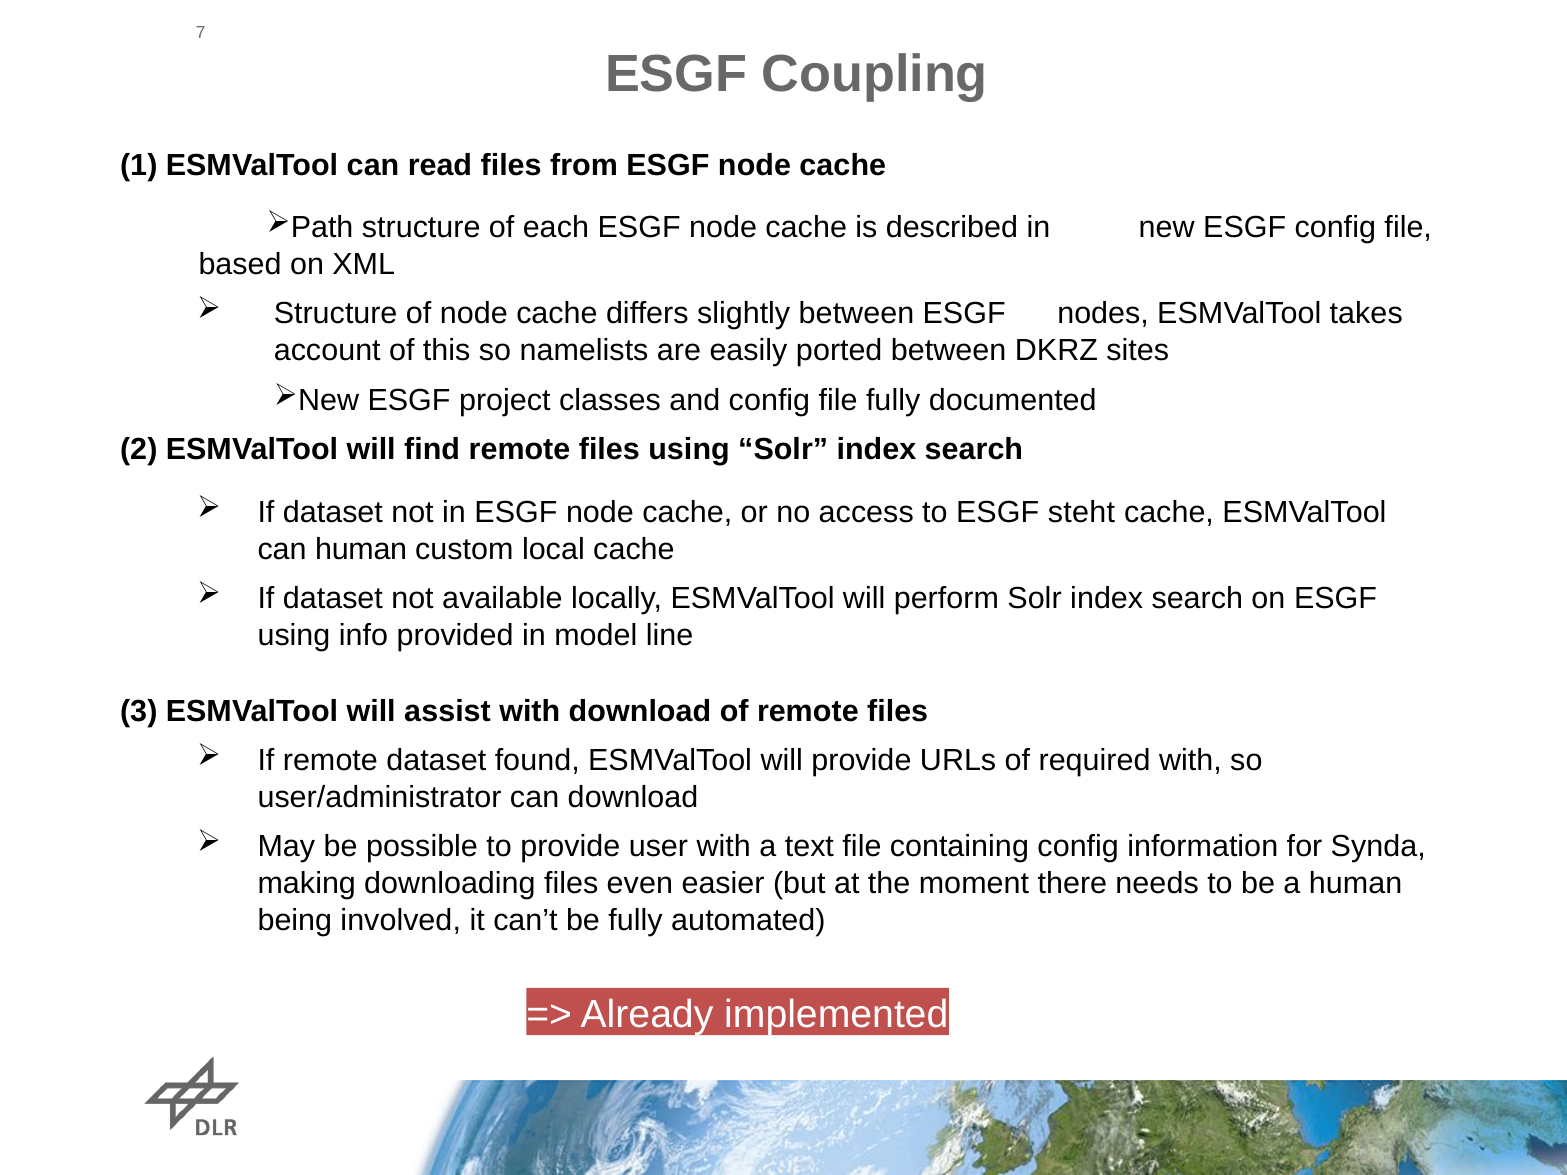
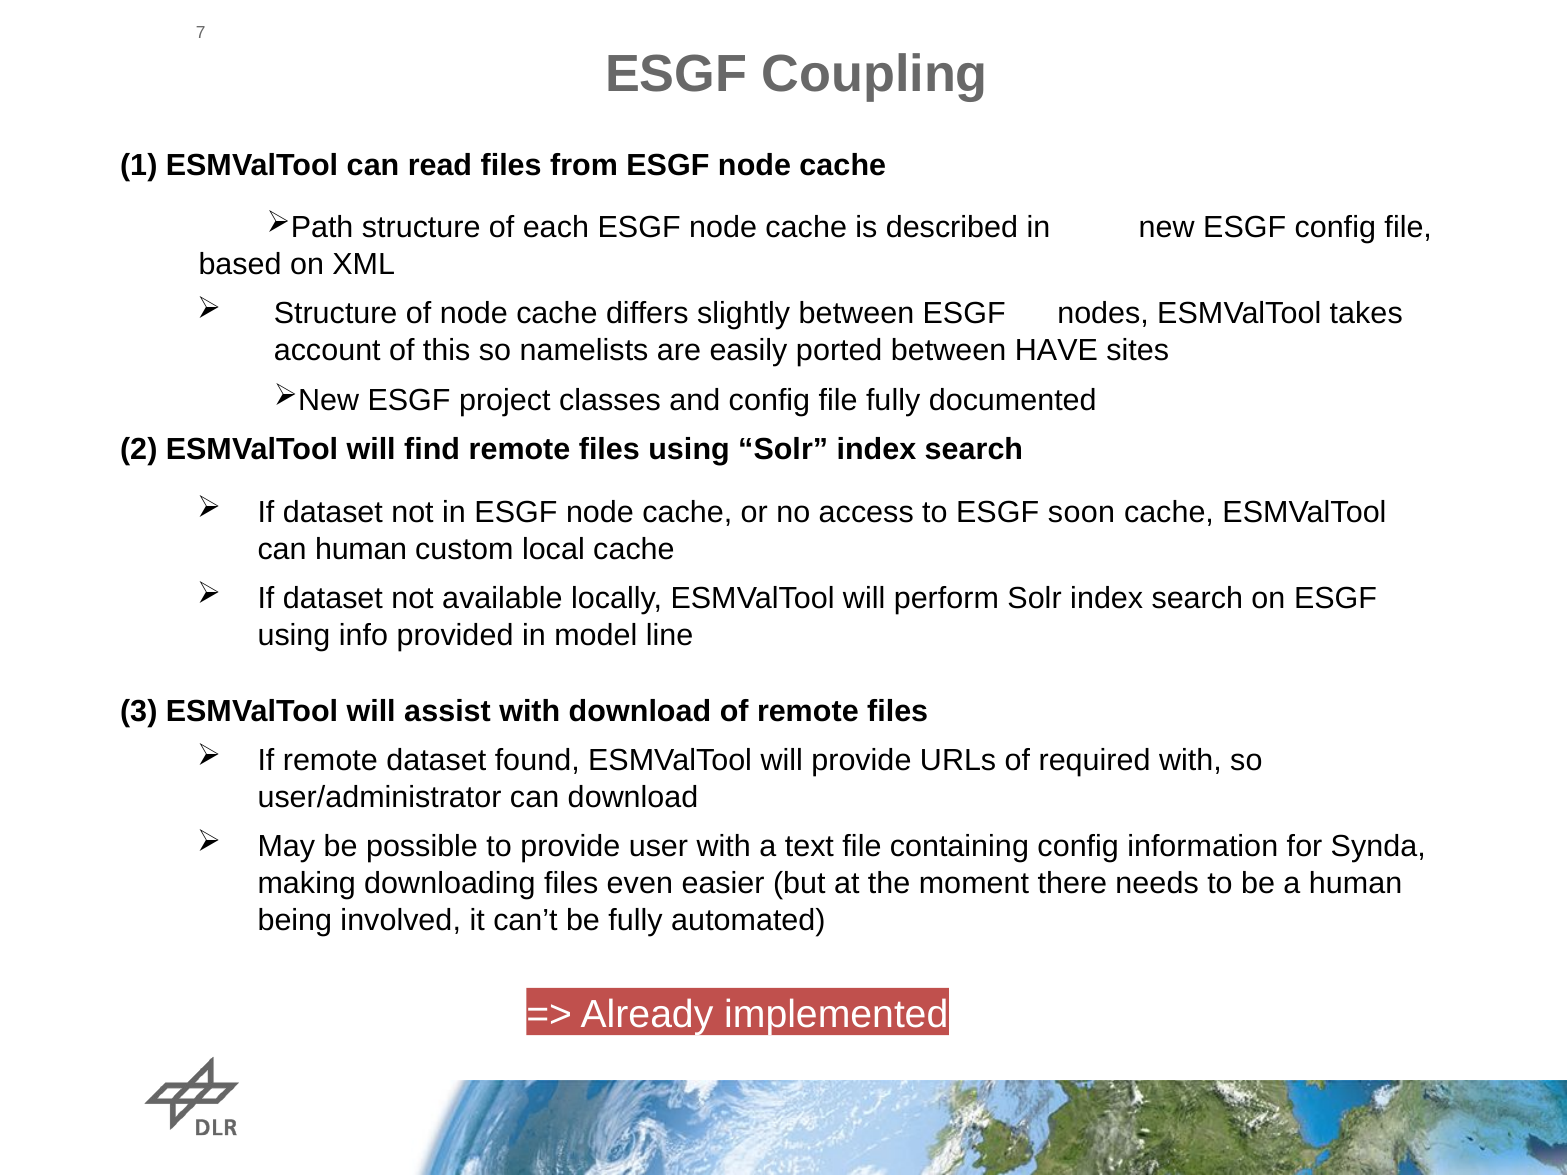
DKRZ: DKRZ -> HAVE
steht: steht -> soon
